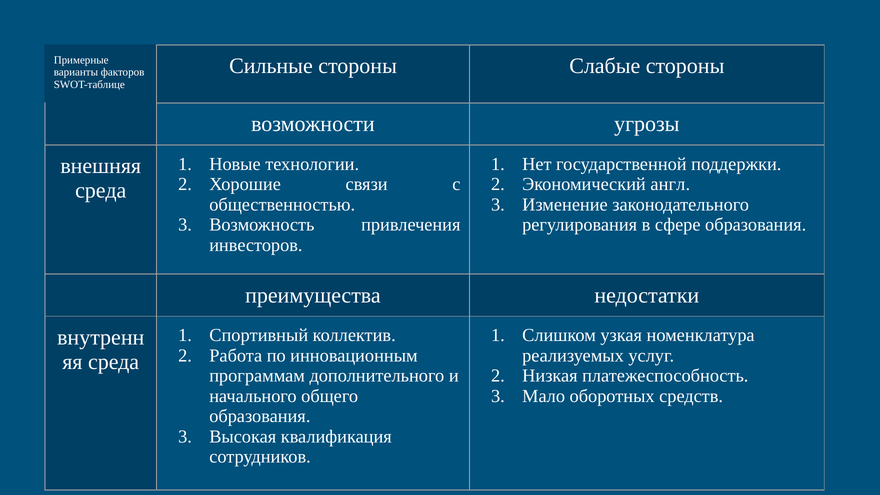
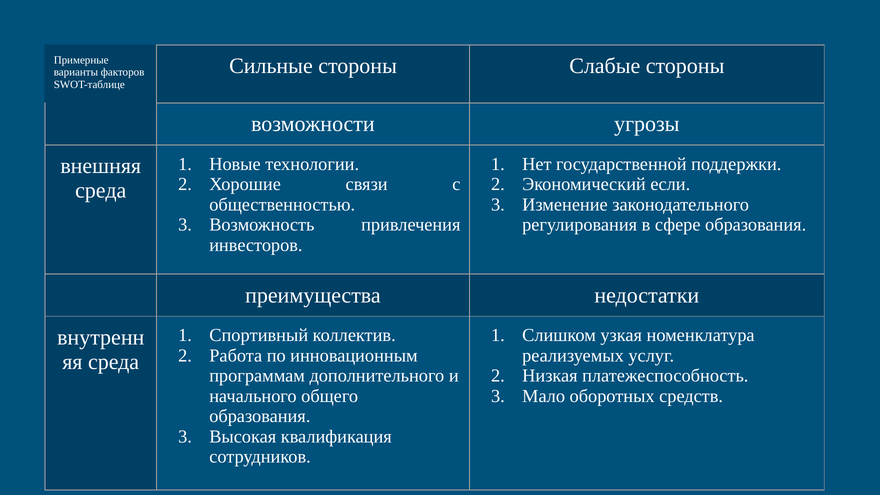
англ: англ -> если
